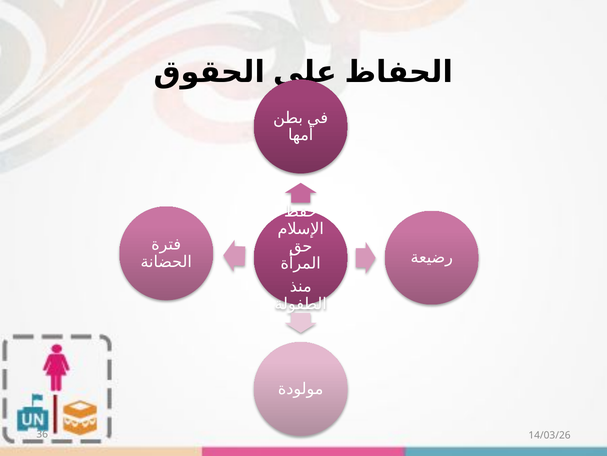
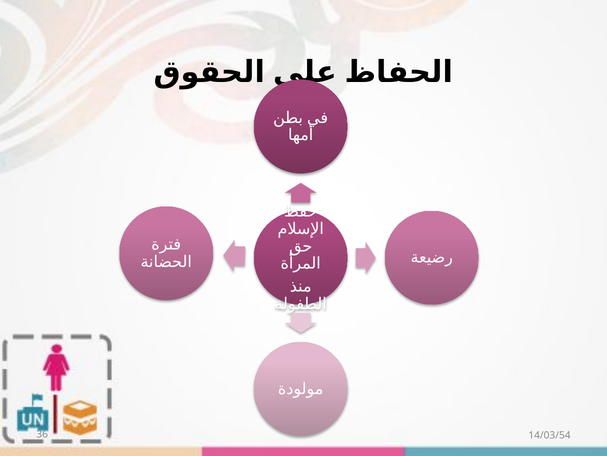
14/03/26: 14/03/26 -> 14/03/54
